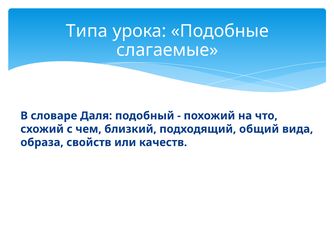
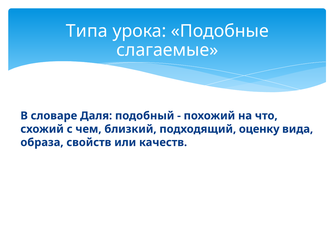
общий: общий -> оценку
